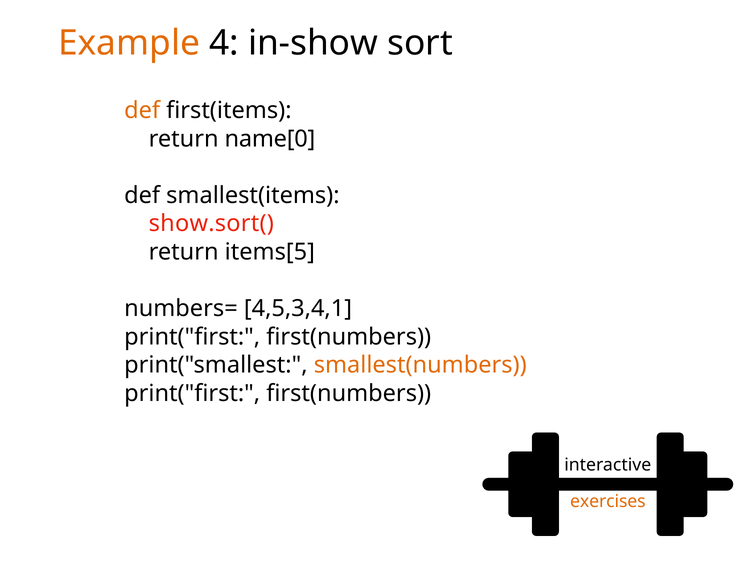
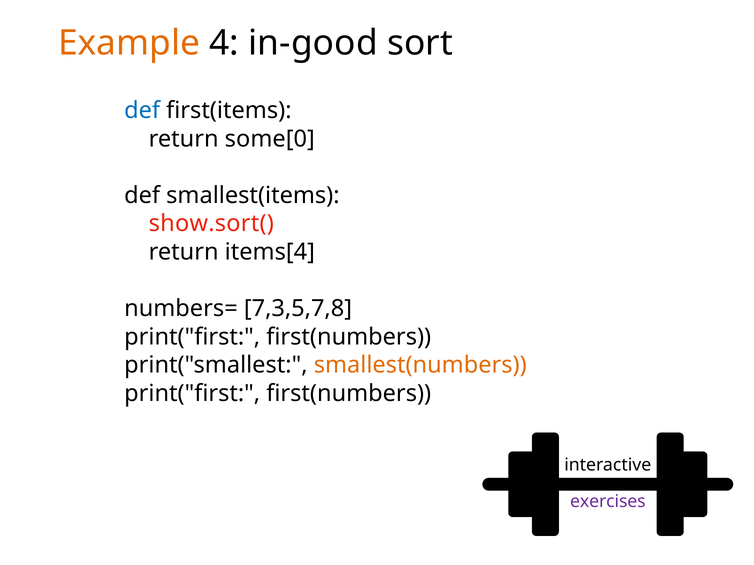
in-show: in-show -> in-good
def at (142, 111) colour: orange -> blue
name[0: name[0 -> some[0
items[5: items[5 -> items[4
4,5,3,4,1: 4,5,3,4,1 -> 7,3,5,7,8
exercises colour: orange -> purple
